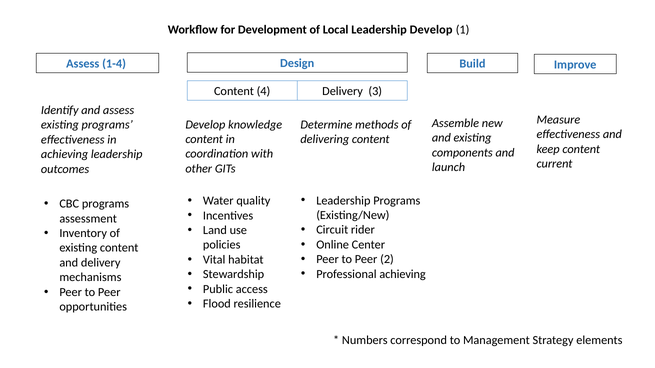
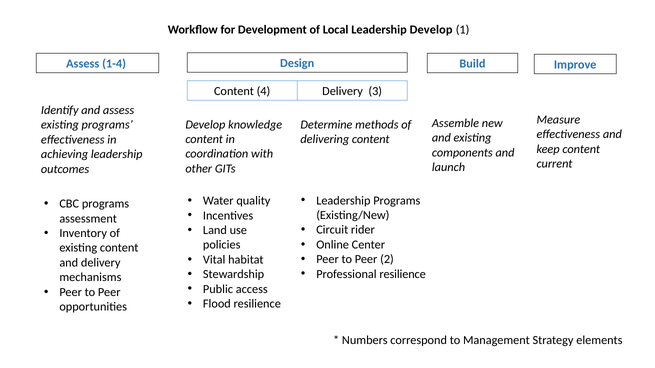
Professional achieving: achieving -> resilience
